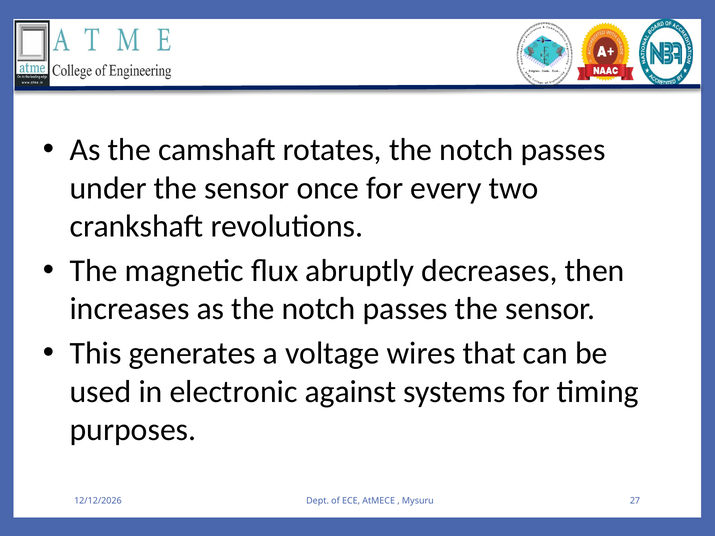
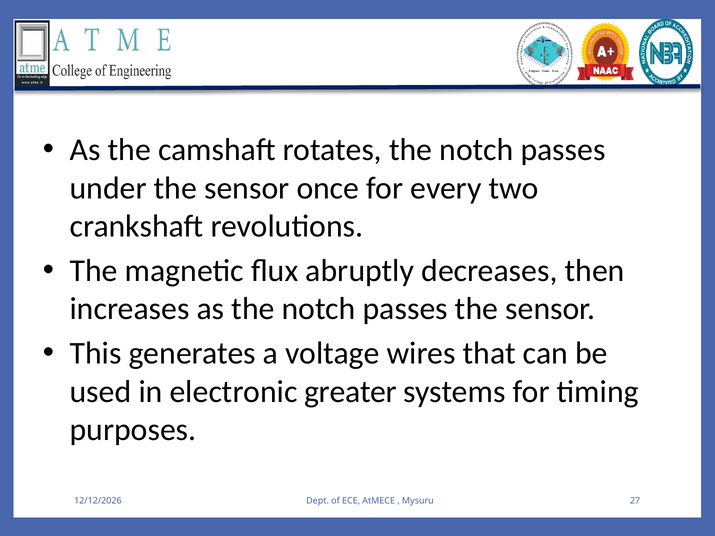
against: against -> greater
